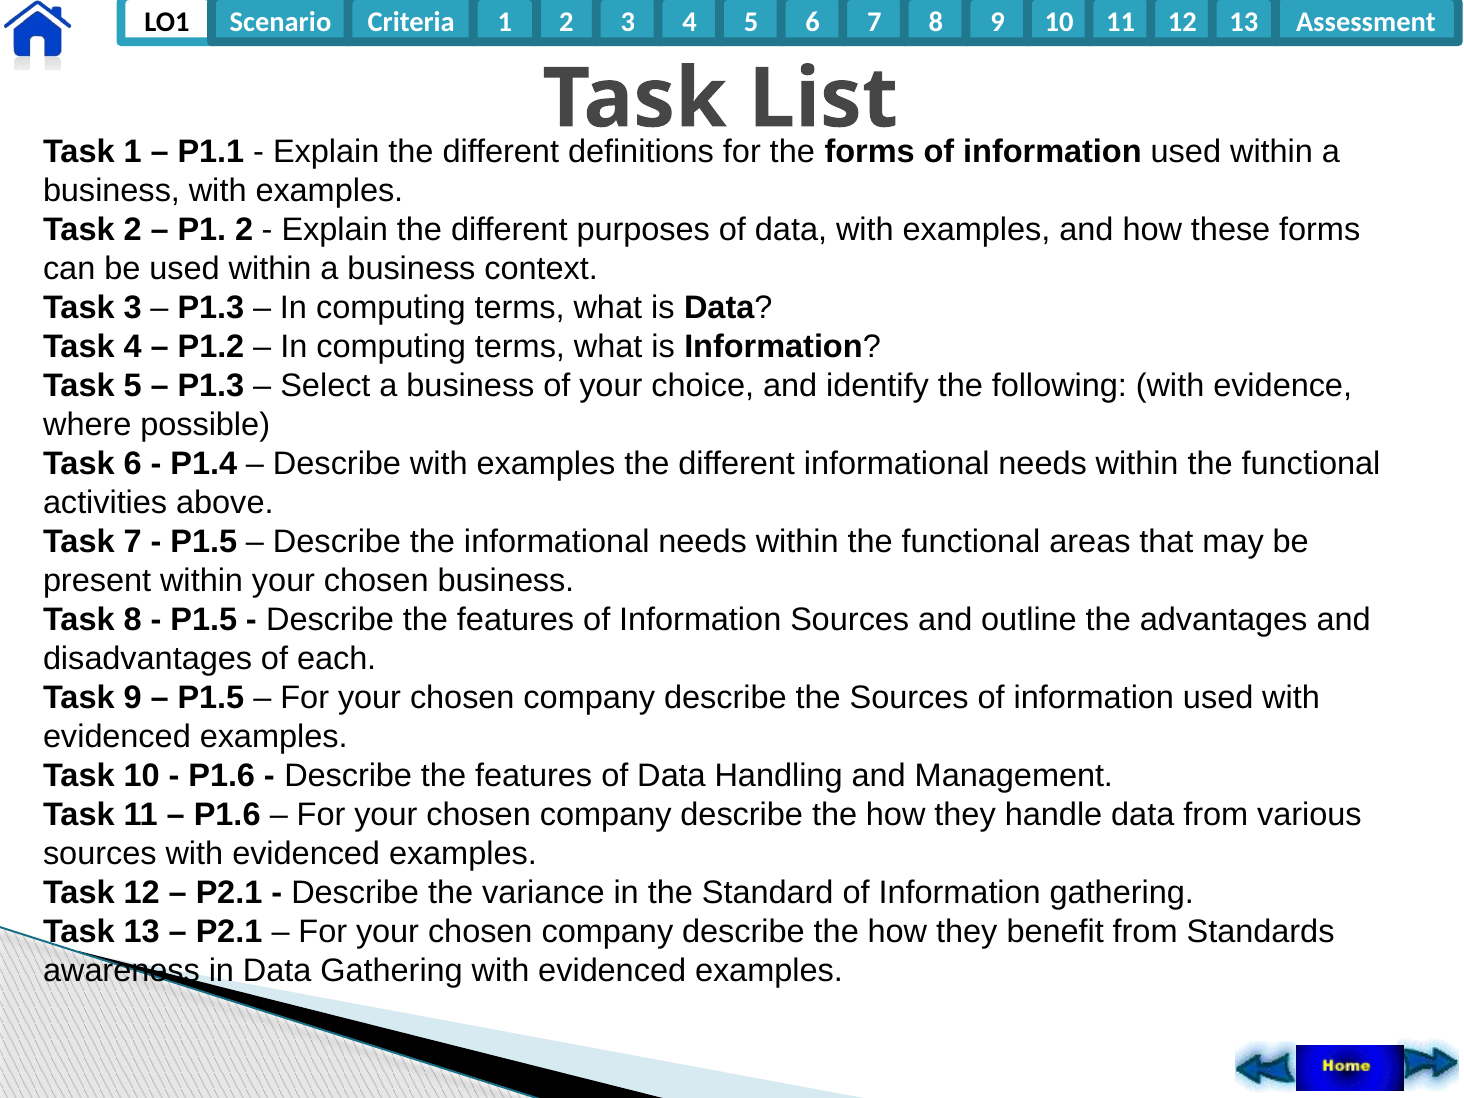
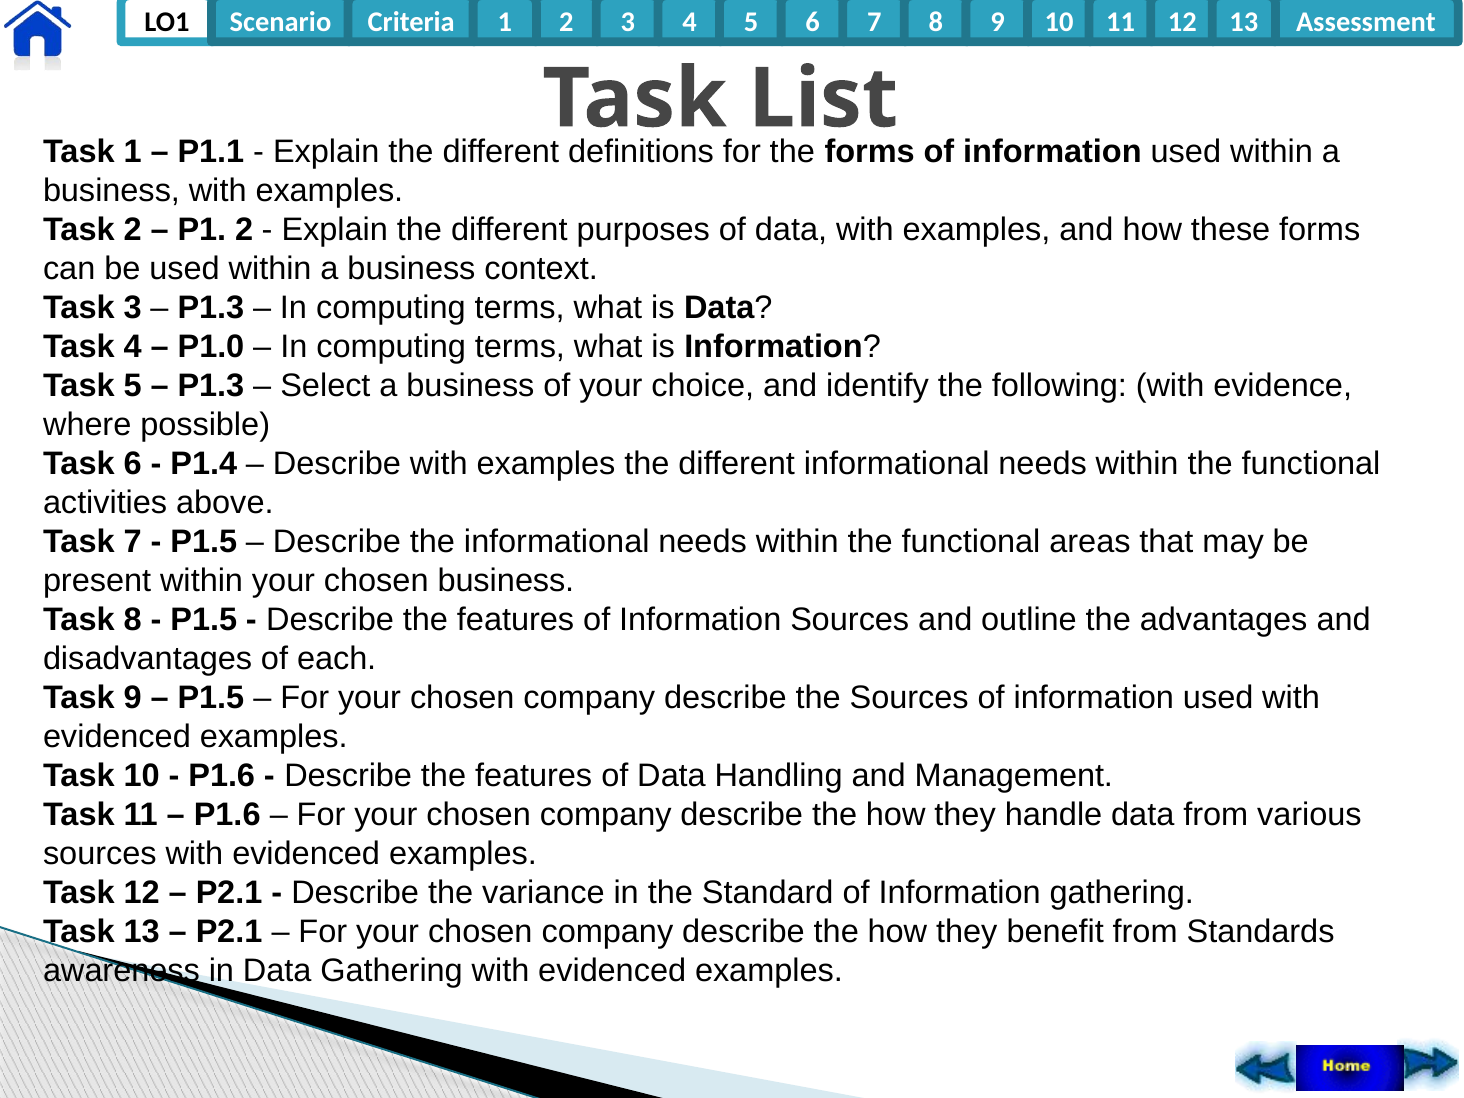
P1.2: P1.2 -> P1.0
